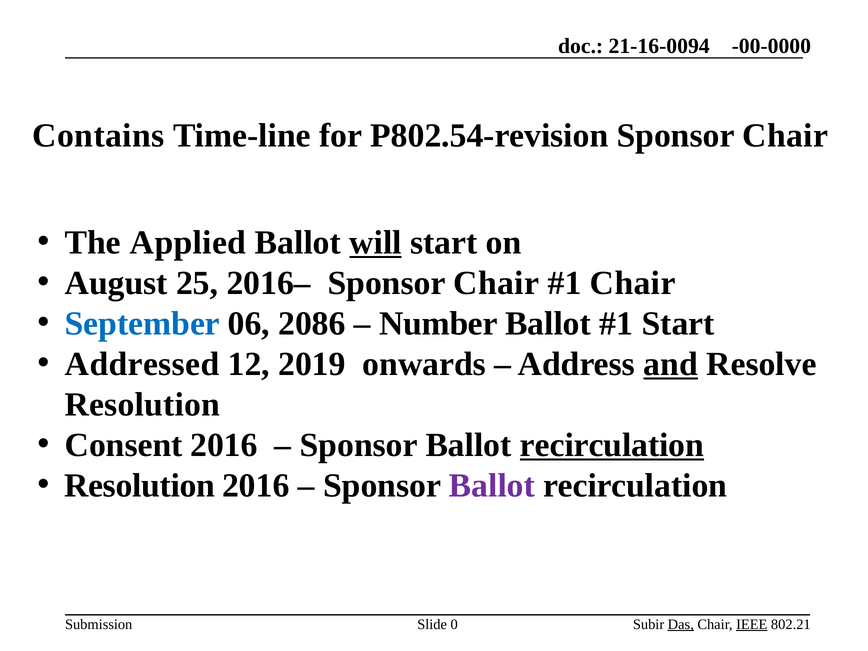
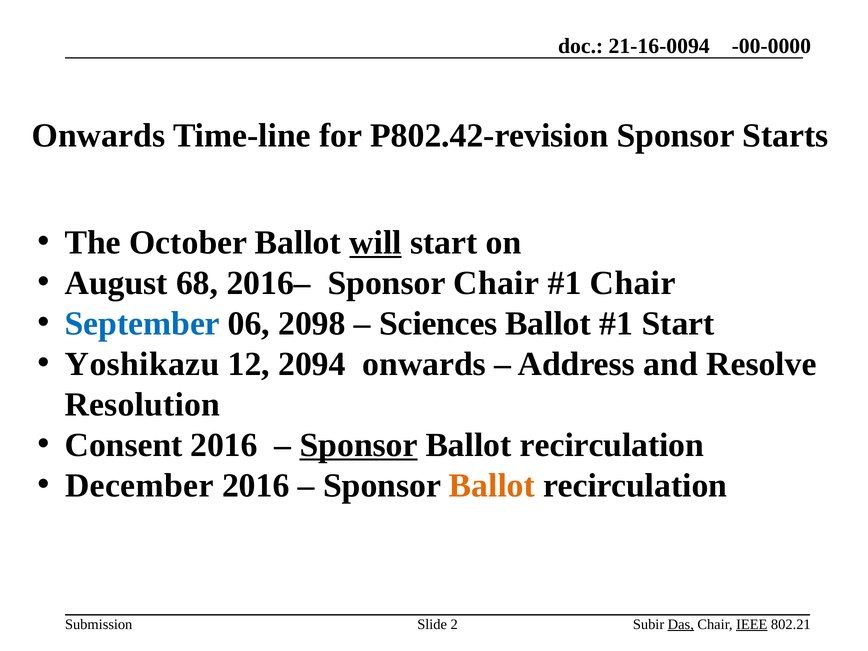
Contains at (98, 135): Contains -> Onwards
P802.54-revision: P802.54-revision -> P802.42-revision
Chair at (785, 135): Chair -> Starts
Applied: Applied -> October
25: 25 -> 68
2086: 2086 -> 2098
Number: Number -> Sciences
Addressed: Addressed -> Yoshikazu
2019: 2019 -> 2094
and underline: present -> none
Sponsor at (359, 445) underline: none -> present
recirculation at (612, 445) underline: present -> none
Resolution at (140, 486): Resolution -> December
Ballot at (492, 486) colour: purple -> orange
0: 0 -> 2
